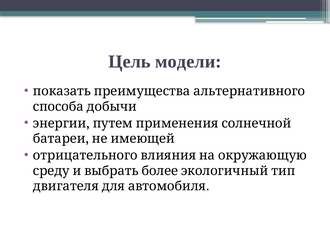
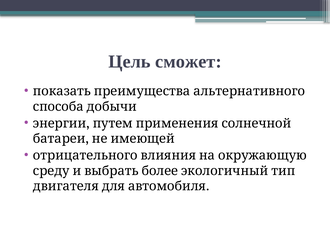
модели: модели -> сможет
